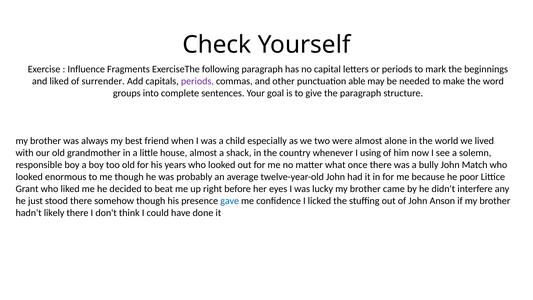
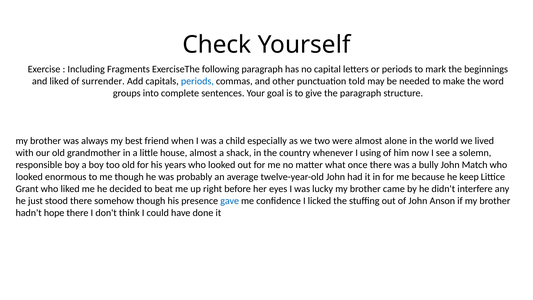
Influence: Influence -> Including
periods at (197, 81) colour: purple -> blue
able: able -> told
poor: poor -> keep
likely: likely -> hope
